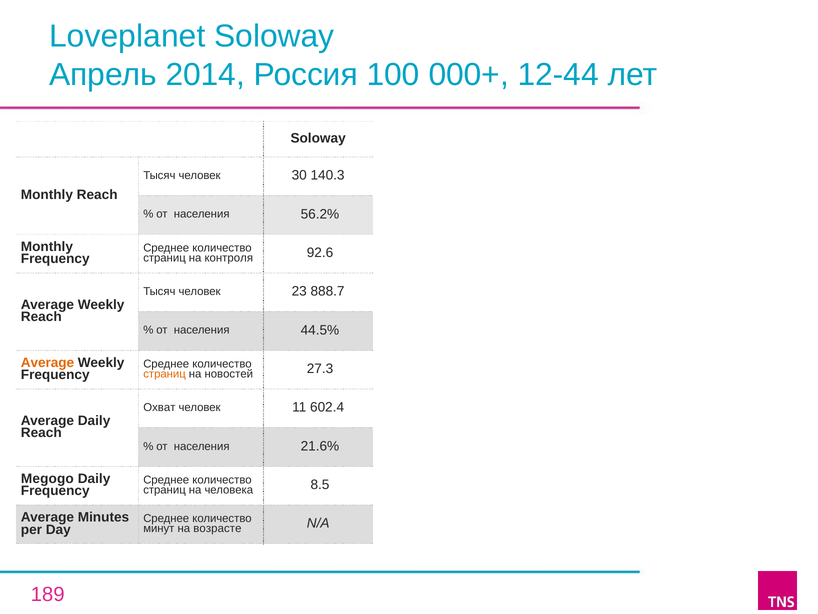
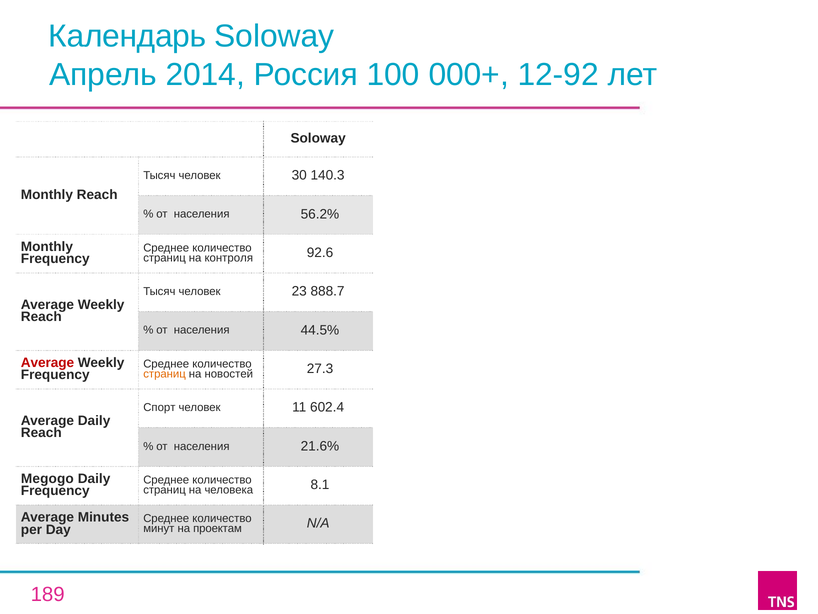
Loveplanet: Loveplanet -> Календарь
12-44: 12-44 -> 12-92
Average at (47, 362) colour: orange -> red
Охват: Охват -> Спорт
8.5: 8.5 -> 8.1
возрасте: возрасте -> проектам
